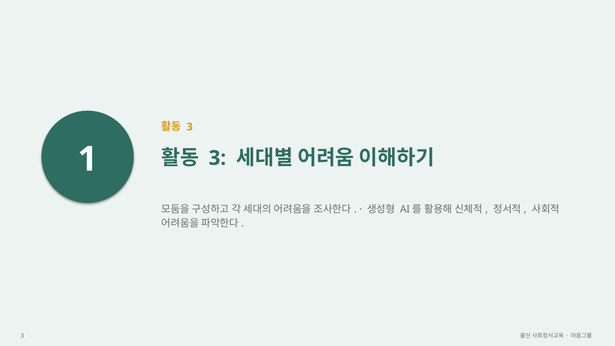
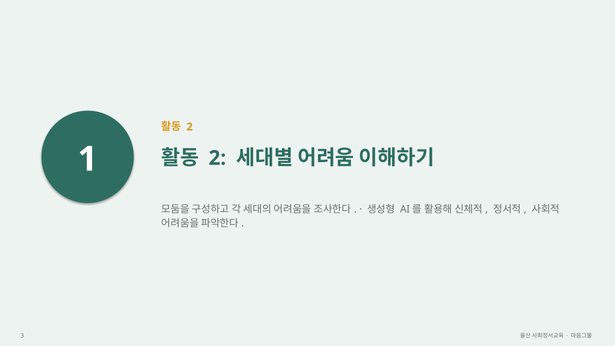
3 at (190, 127): 3 -> 2
3 at (217, 158): 3 -> 2
